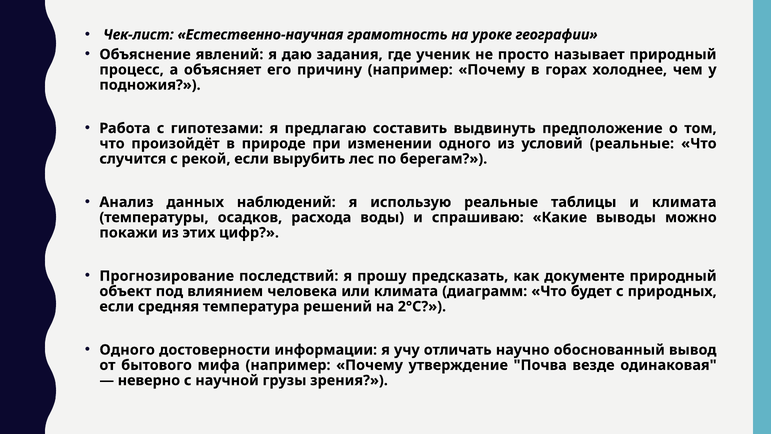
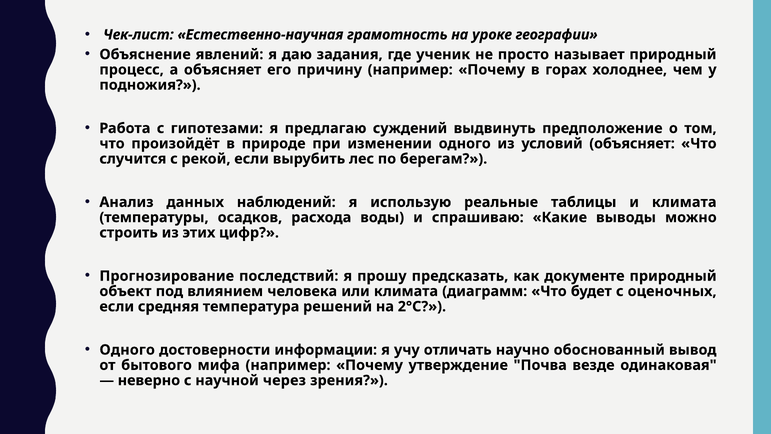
составить: составить -> суждений
условий реальные: реальные -> объясняет
покажи: покажи -> строить
природных: природных -> оценочных
грузы: грузы -> через
